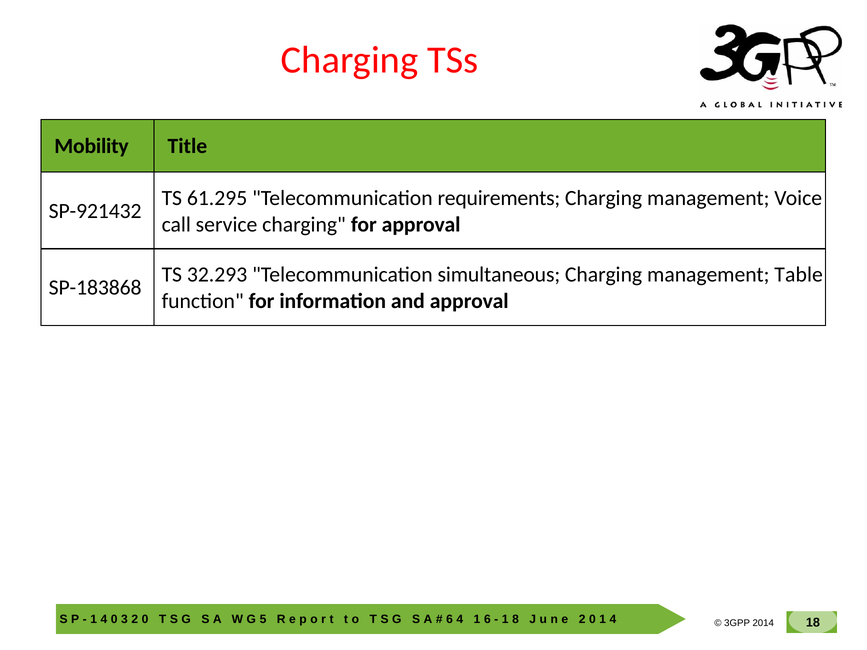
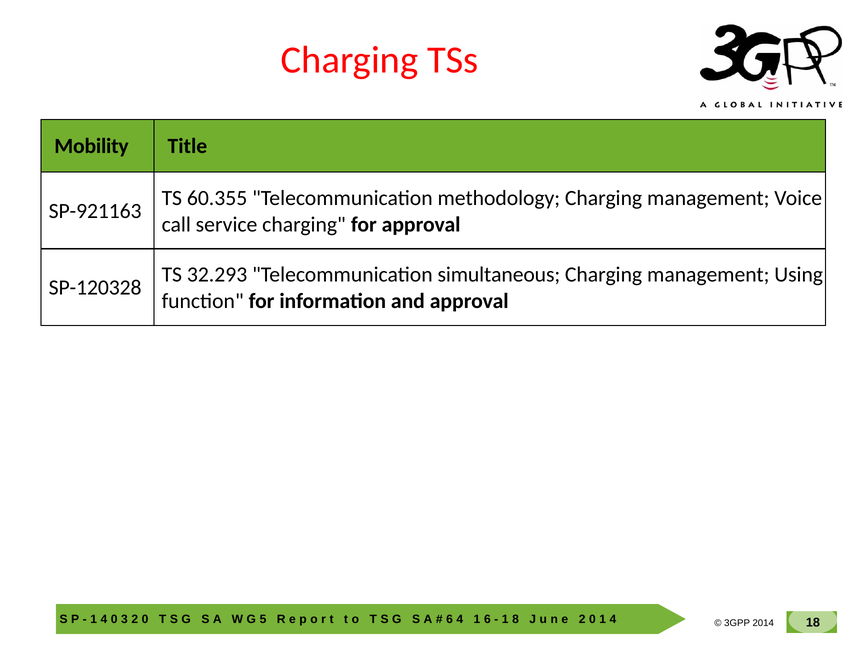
61.295: 61.295 -> 60.355
requirements: requirements -> methodology
SP-921432: SP-921432 -> SP-921163
Table: Table -> Using
SP-183868: SP-183868 -> SP-120328
